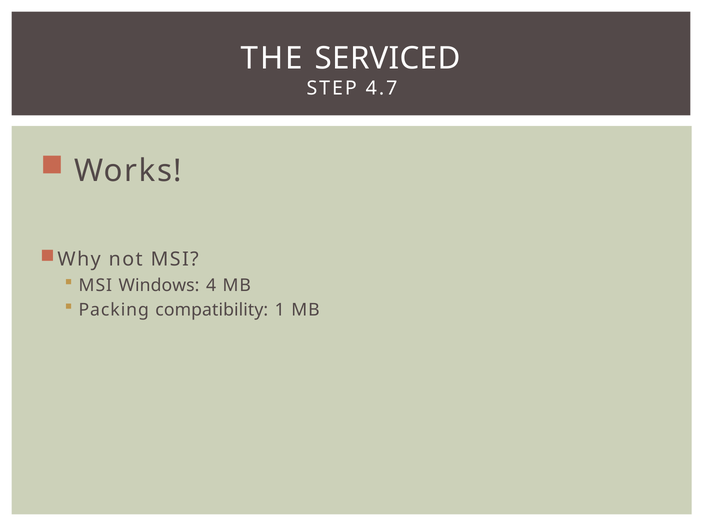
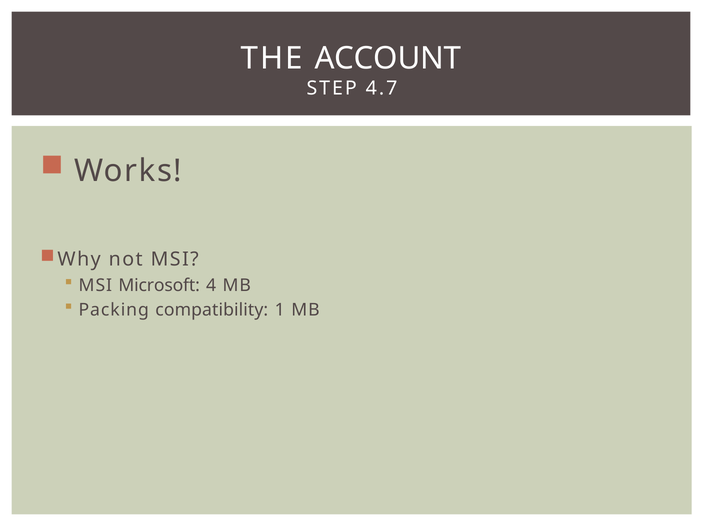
SERVICED: SERVICED -> ACCOUNT
Windows: Windows -> Microsoft
